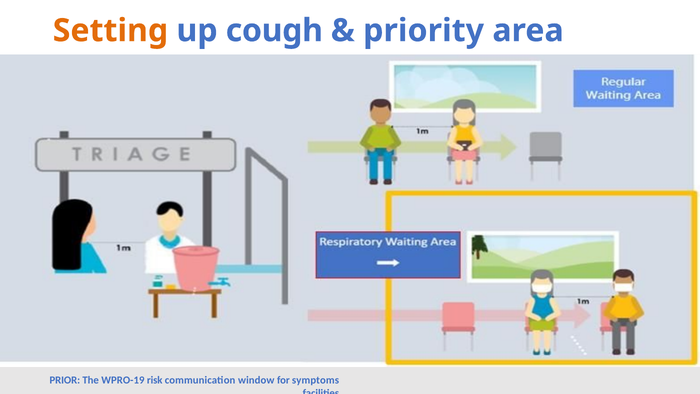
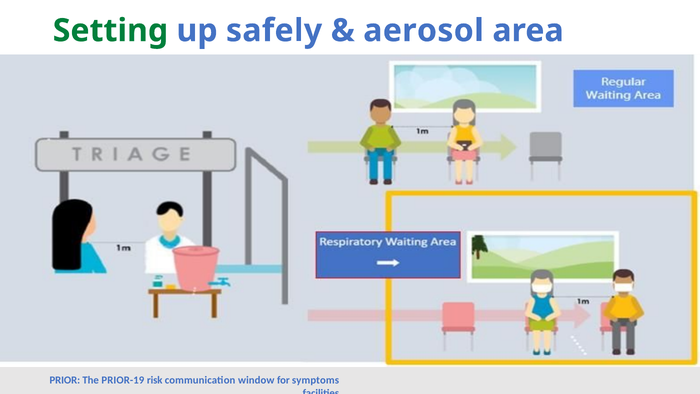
Setting colour: orange -> green
cough: cough -> safely
priority: priority -> aerosol
WPRO-19: WPRO-19 -> PRIOR-19
